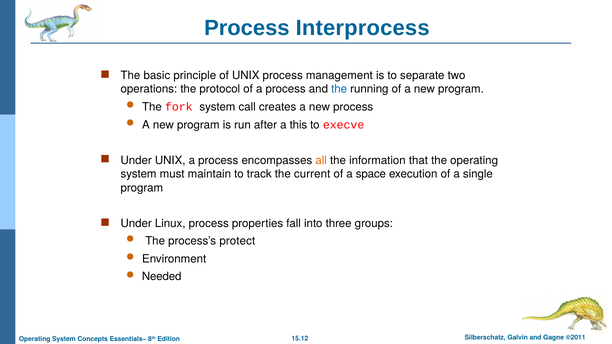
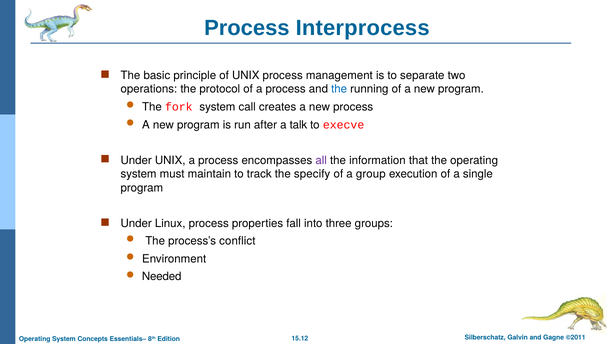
this: this -> talk
all colour: orange -> purple
current: current -> specify
space: space -> group
protect: protect -> conflict
